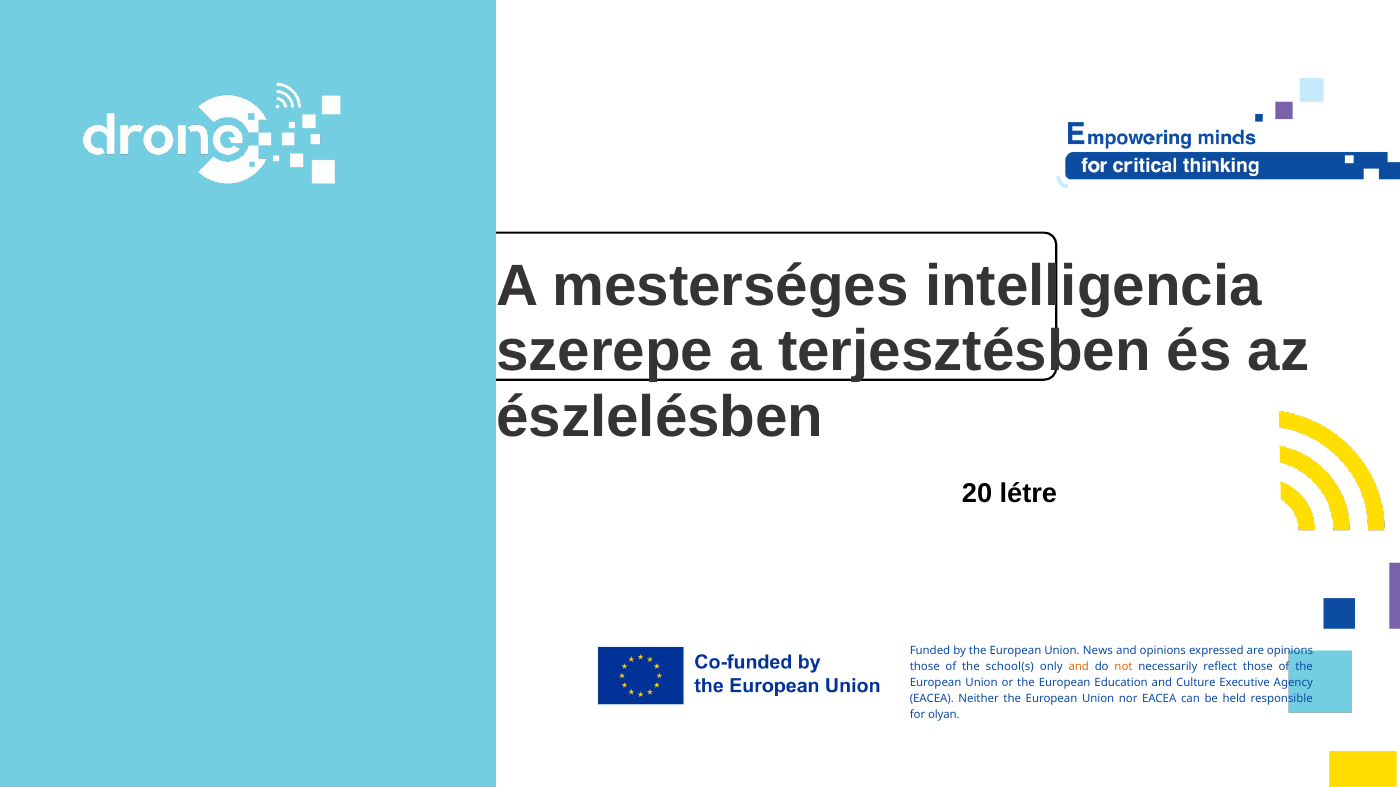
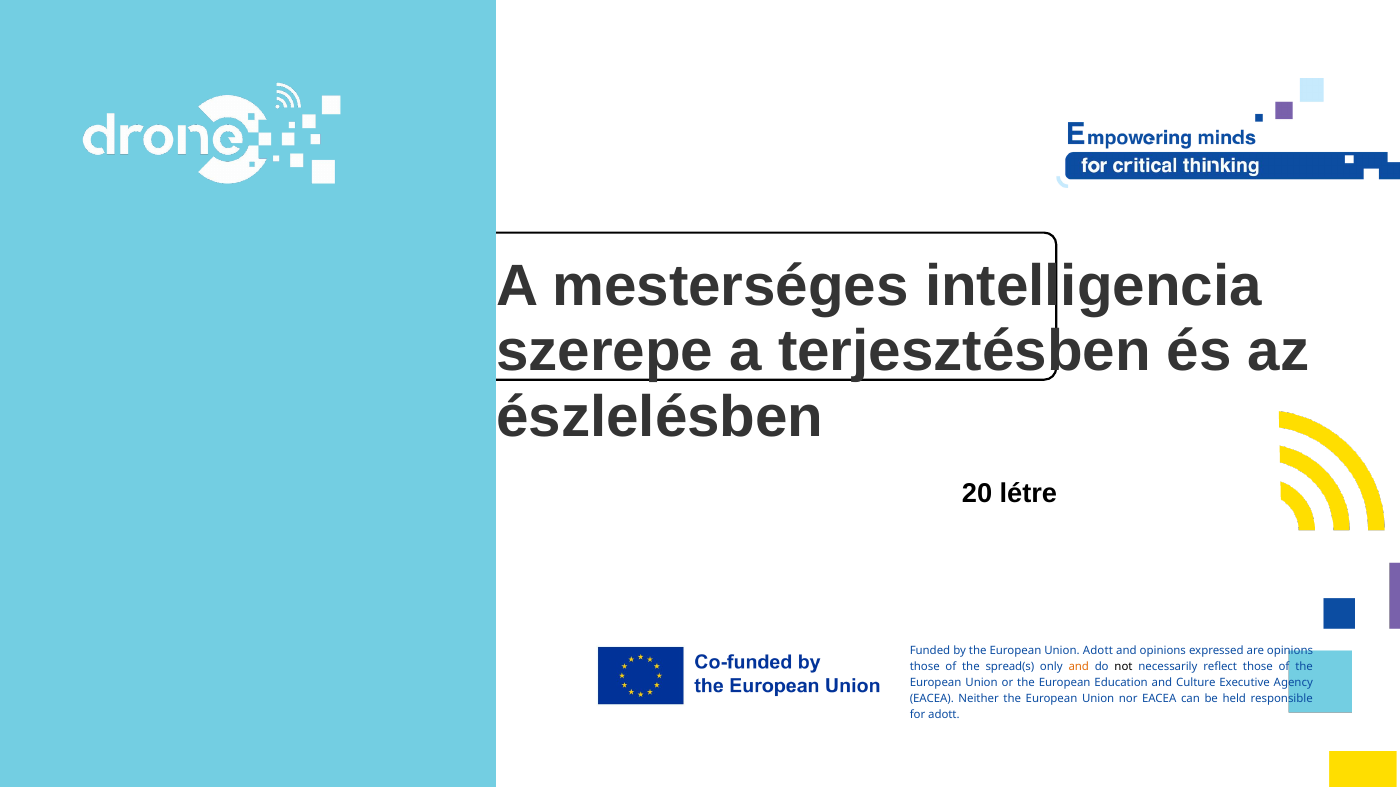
Union News: News -> Adott
school(s: school(s -> spread(s
not colour: orange -> black
for olyan: olyan -> adott
